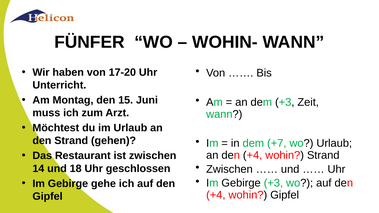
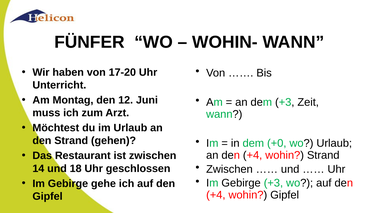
15: 15 -> 12
+7: +7 -> +0
